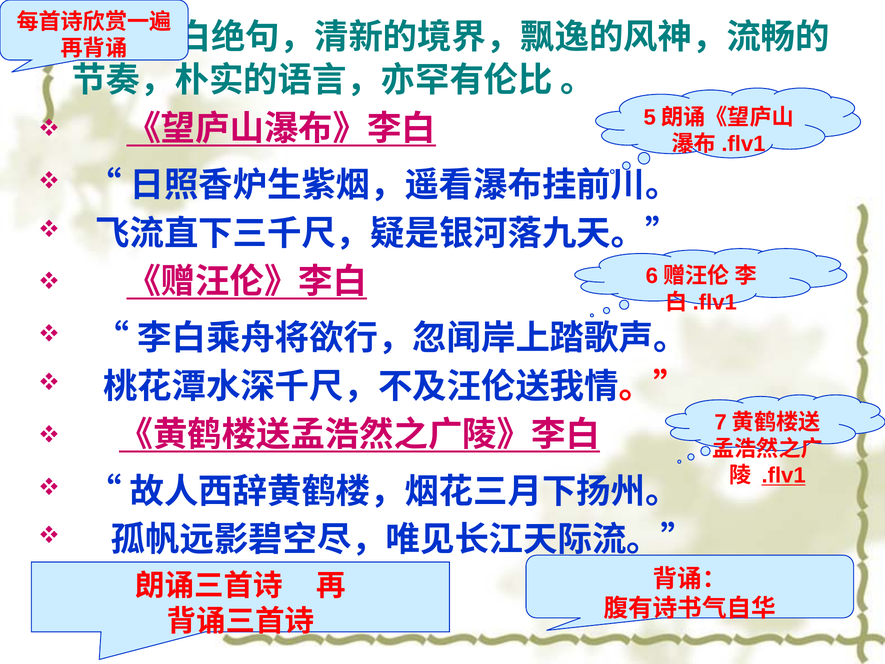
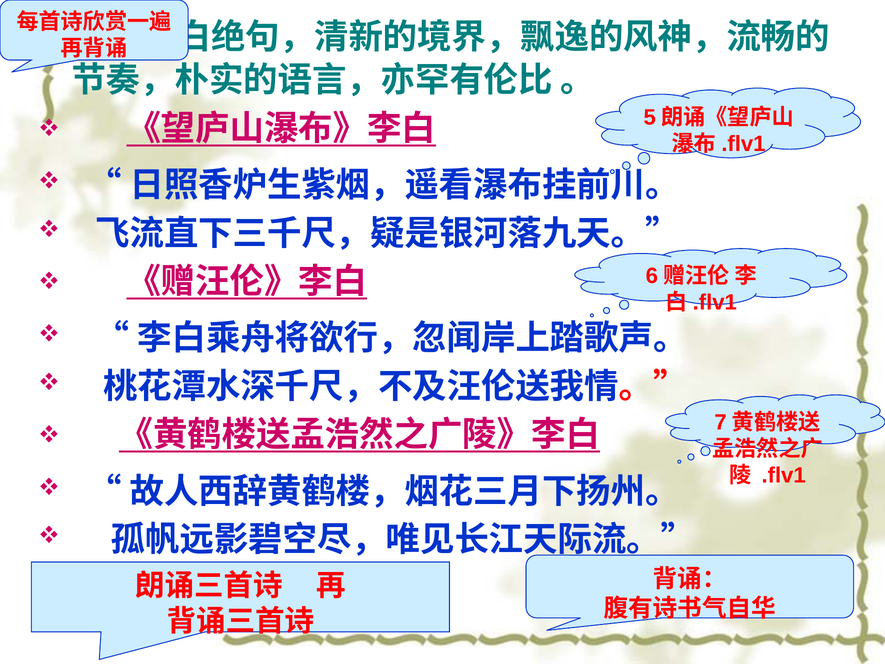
.flv1 underline: present -> none
